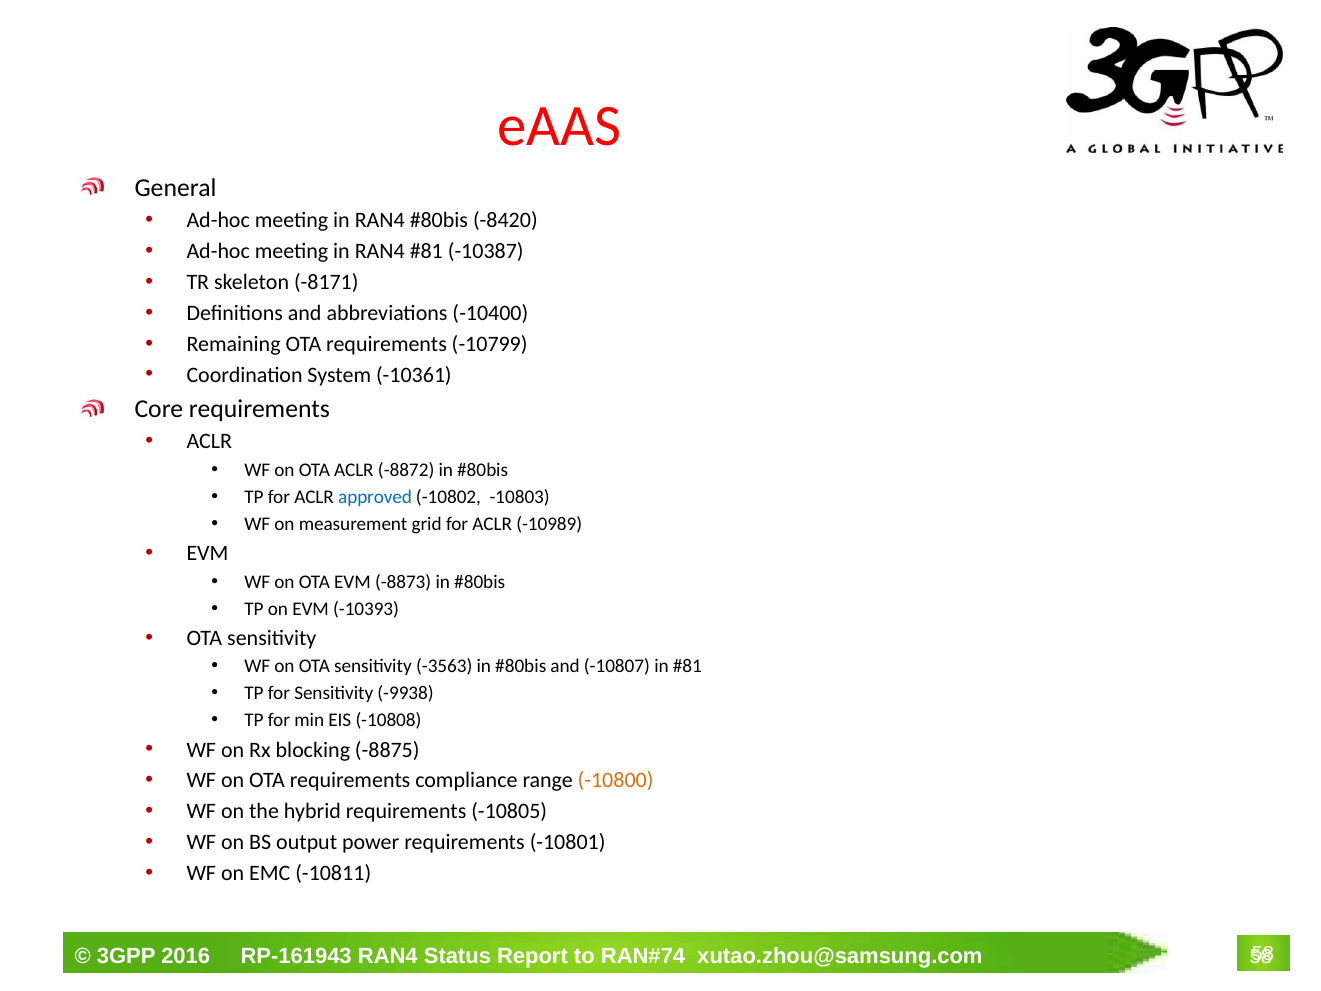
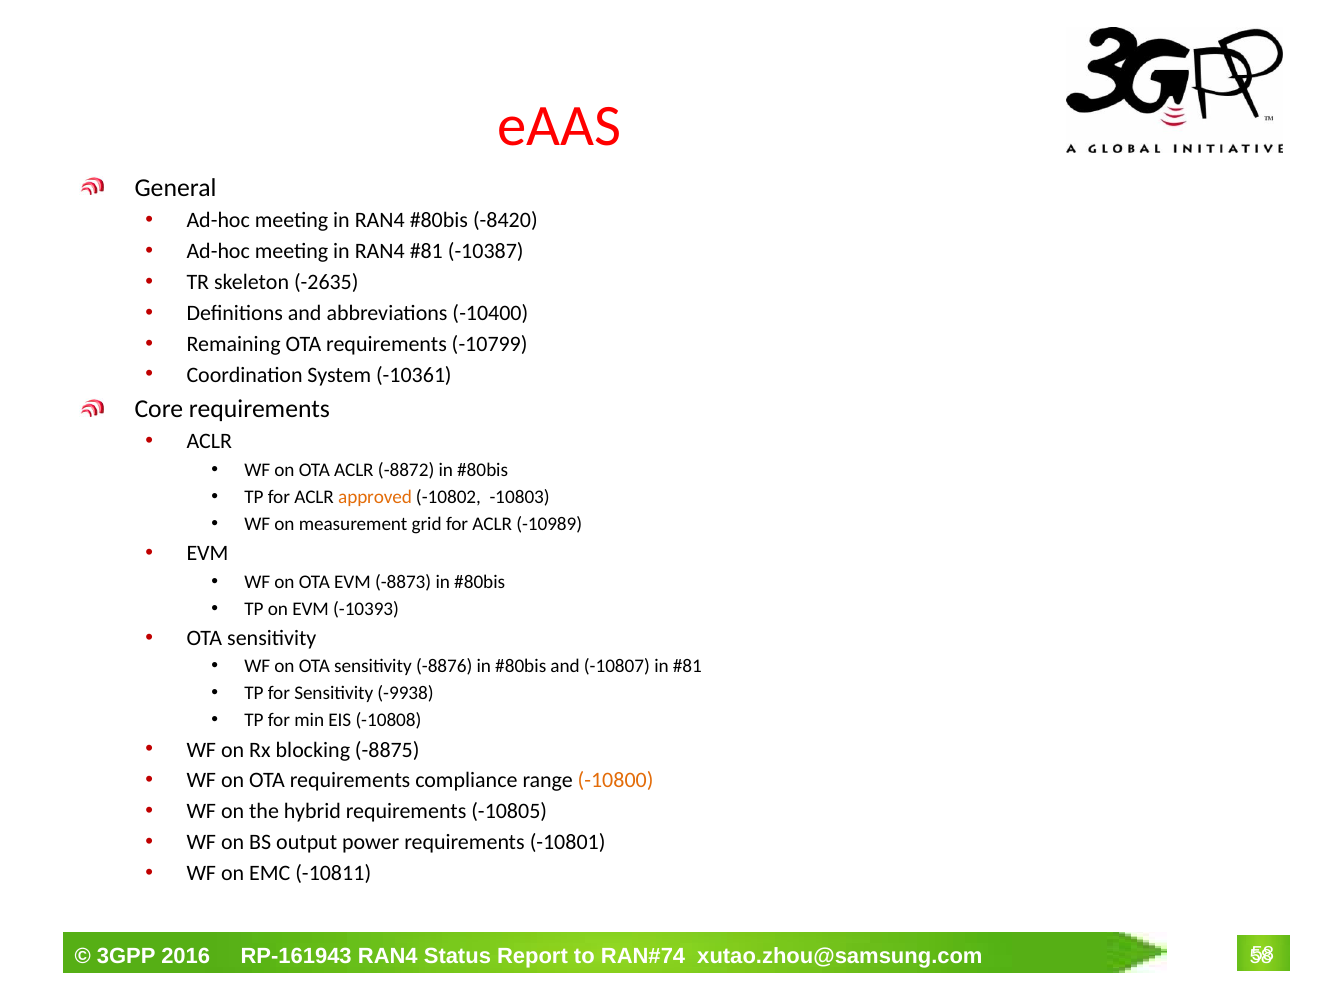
-8171: -8171 -> -2635
approved colour: blue -> orange
-3563: -3563 -> -8876
